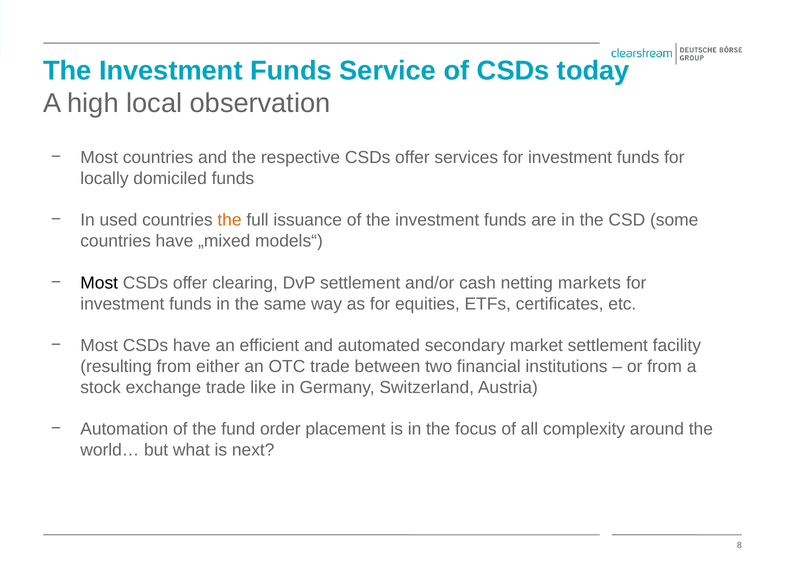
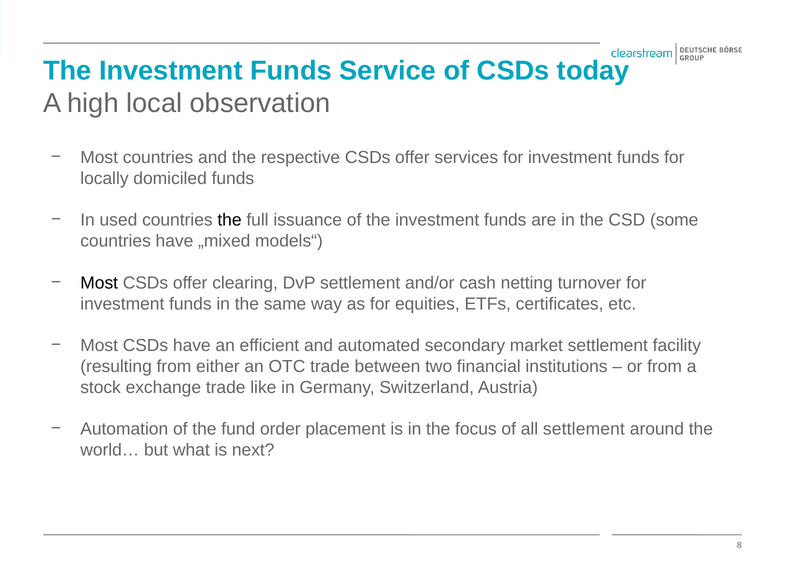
the at (230, 220) colour: orange -> black
markets: markets -> turnover
all complexity: complexity -> settlement
